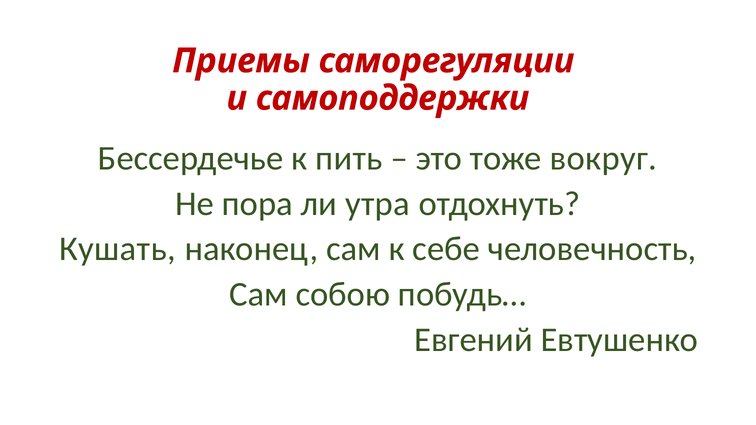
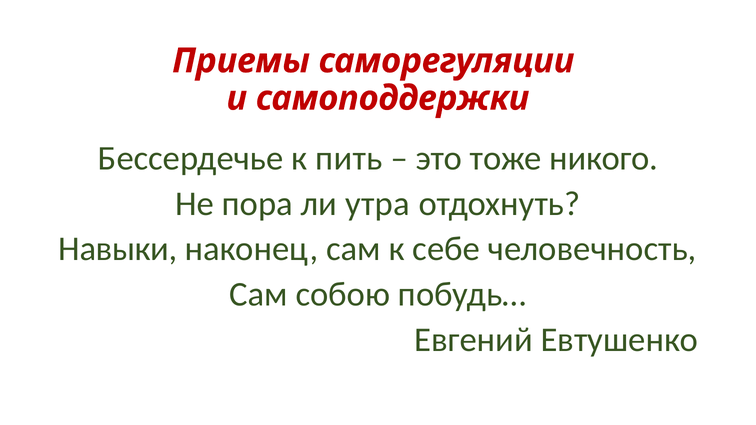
вокруг: вокруг -> никого
Кушать: Кушать -> Навыки
